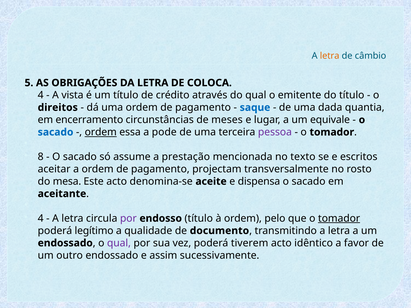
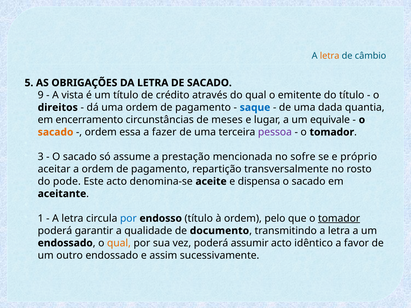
DE COLOCA: COLOCA -> SACADO
4 at (41, 95): 4 -> 9
sacado at (56, 132) colour: blue -> orange
ordem at (101, 132) underline: present -> none
pode: pode -> fazer
8: 8 -> 3
texto: texto -> sofre
escritos: escritos -> próprio
projectam: projectam -> repartição
mesa: mesa -> pode
4 at (41, 219): 4 -> 1
por at (128, 219) colour: purple -> blue
legítimo: legítimo -> garantir
qual at (119, 243) colour: purple -> orange
tiverem: tiverem -> assumir
